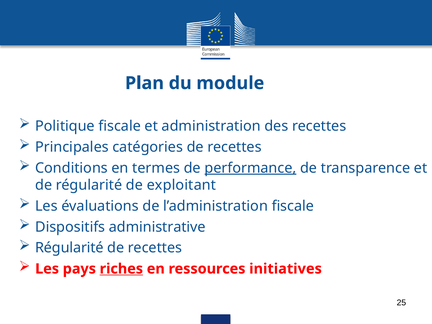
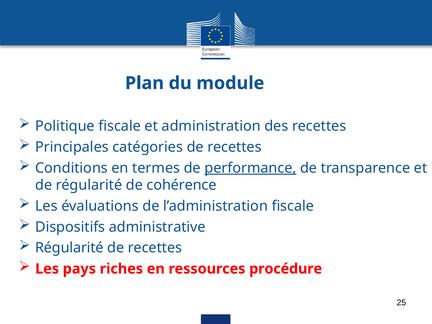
exploitant: exploitant -> cohérence
riches underline: present -> none
initiatives: initiatives -> procédure
